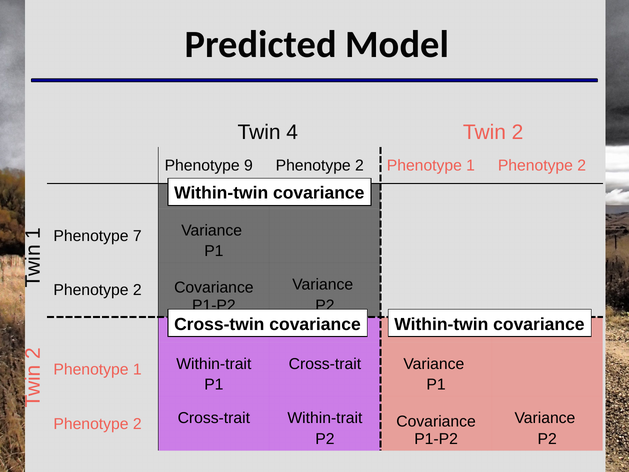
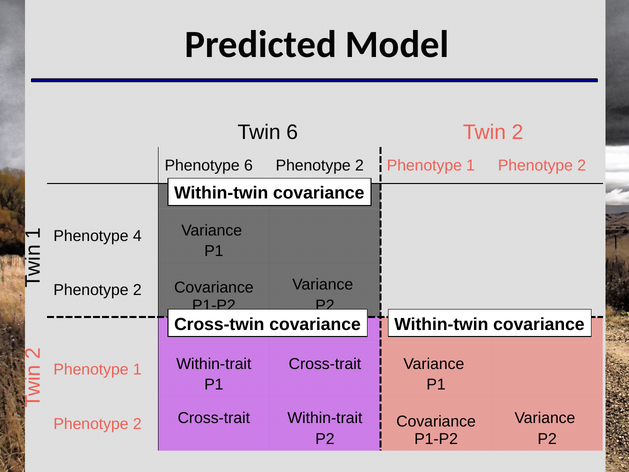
Twin 4: 4 -> 6
Phenotype 9: 9 -> 6
7: 7 -> 4
